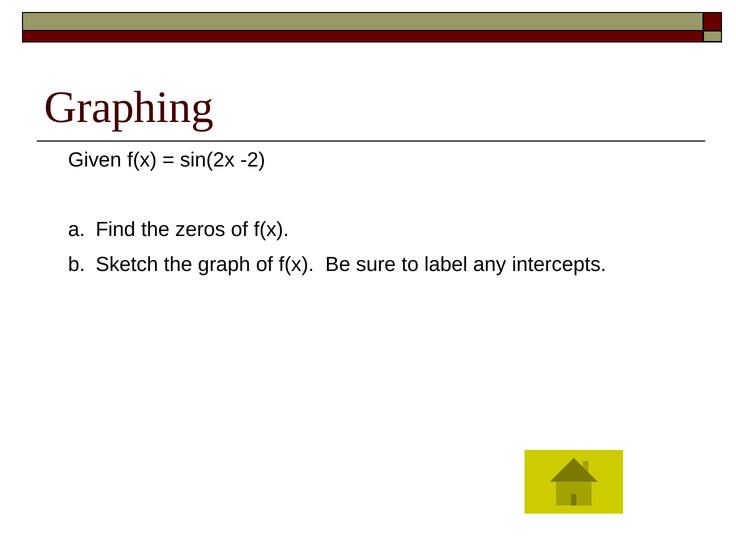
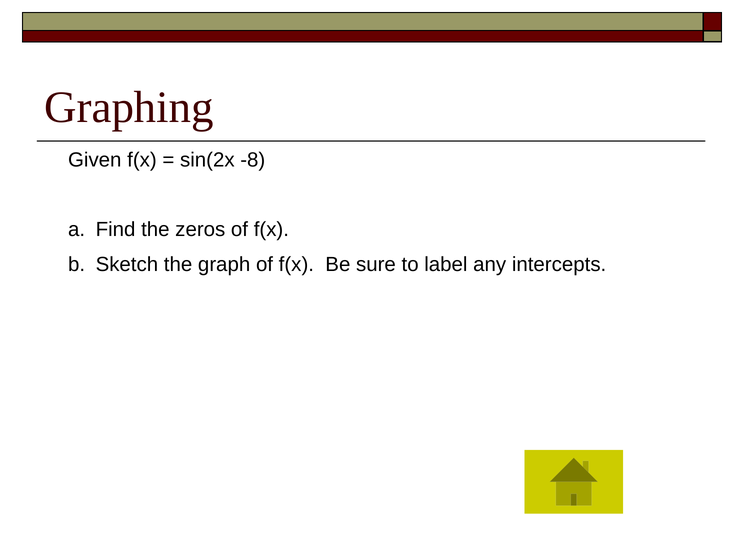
-2: -2 -> -8
